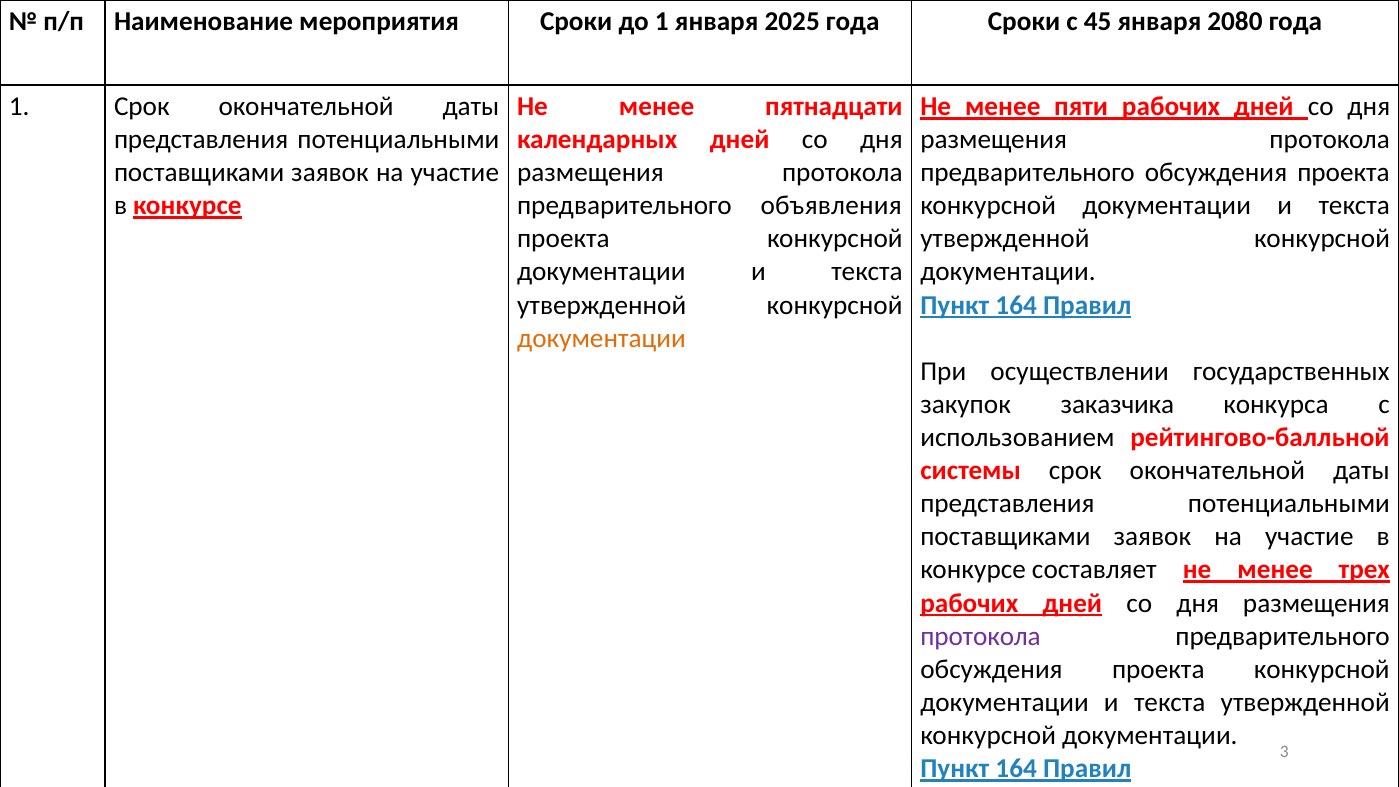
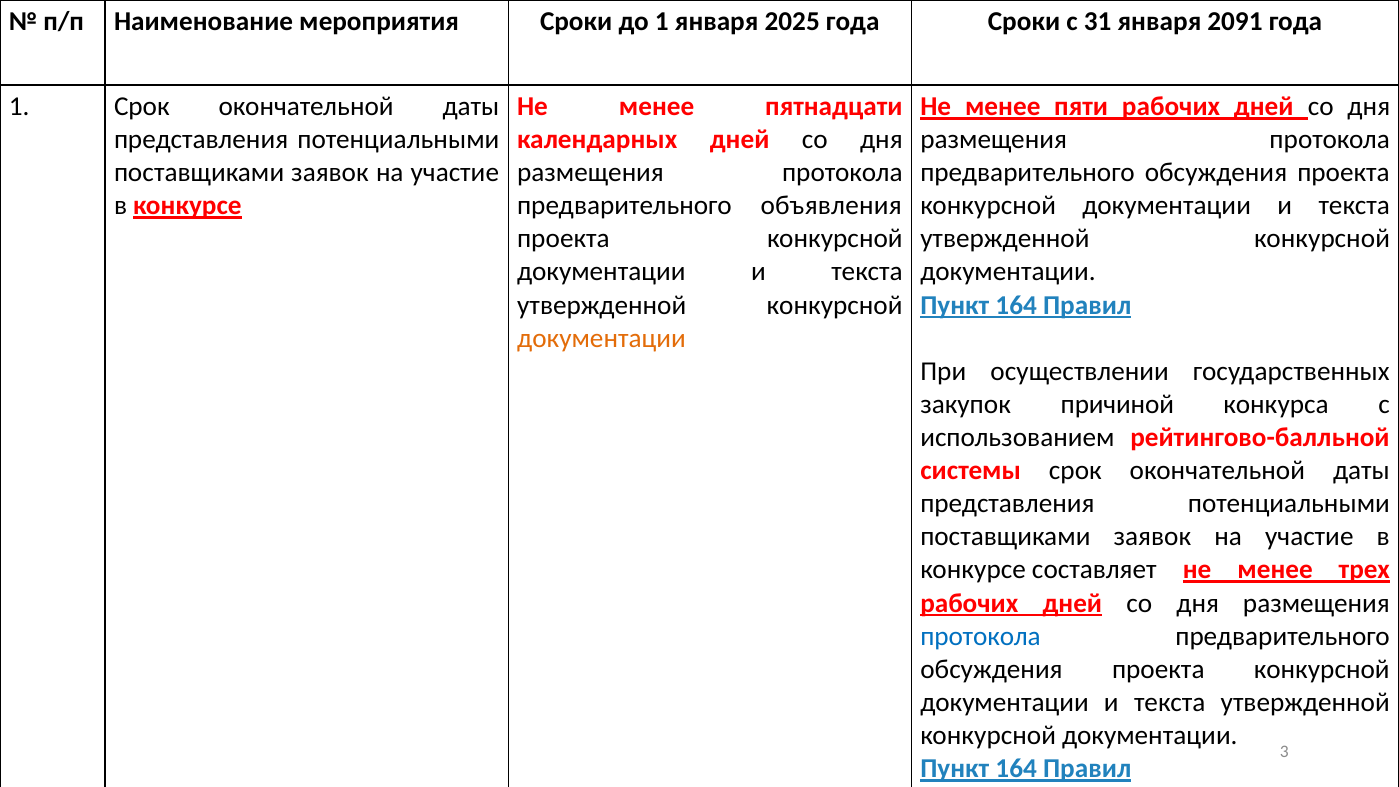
45: 45 -> 31
2080: 2080 -> 2091
заказчика: заказчика -> причиной
протокола at (981, 636) colour: purple -> blue
